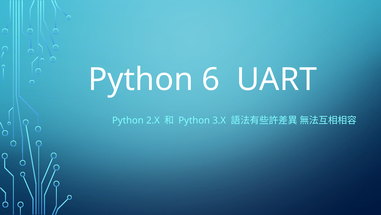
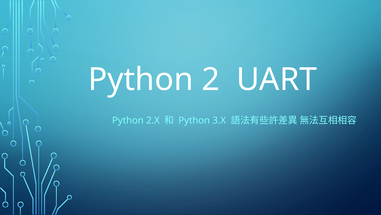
6: 6 -> 2
